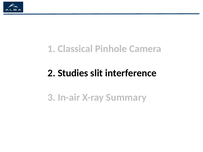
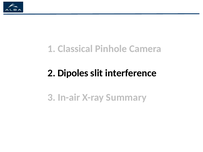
Studies: Studies -> Dipoles
